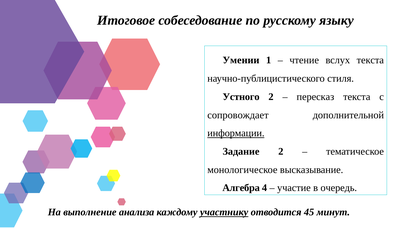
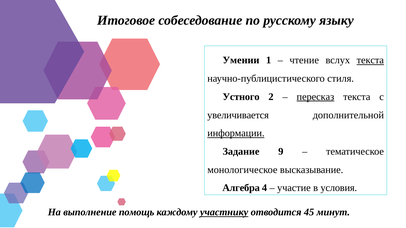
текста at (370, 60) underline: none -> present
пересказ underline: none -> present
сопровождает: сопровождает -> увеличивается
Задание 2: 2 -> 9
очередь: очередь -> условия
анализа: анализа -> помощь
